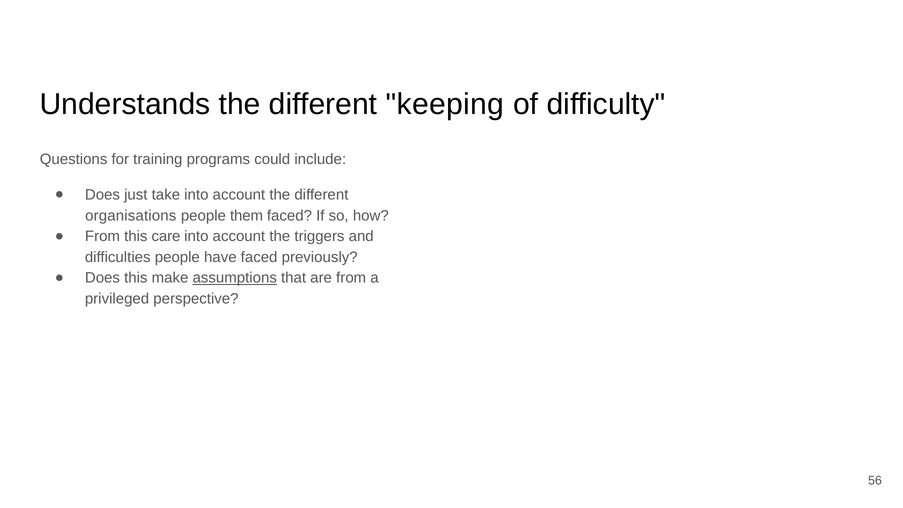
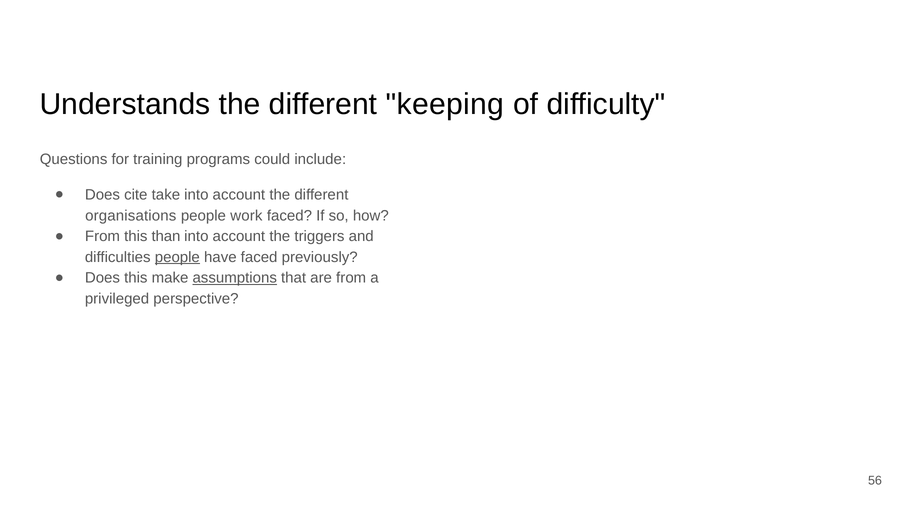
just: just -> cite
them: them -> work
care: care -> than
people at (177, 257) underline: none -> present
